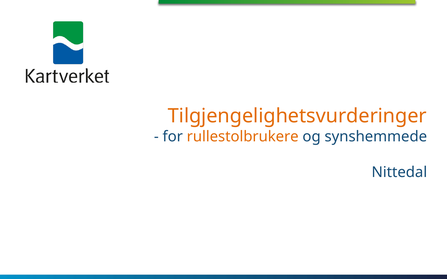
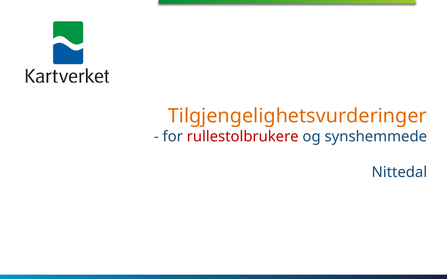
rullestolbrukere colour: orange -> red
